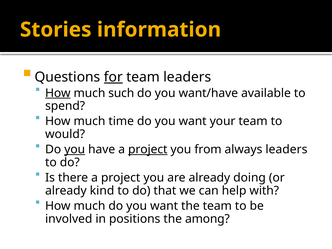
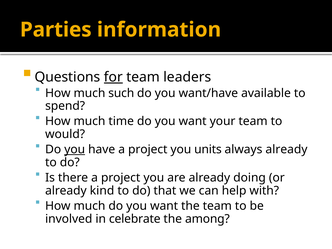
Stories: Stories -> Parties
How at (58, 93) underline: present -> none
project at (148, 149) underline: present -> none
from: from -> units
always leaders: leaders -> already
positions: positions -> celebrate
